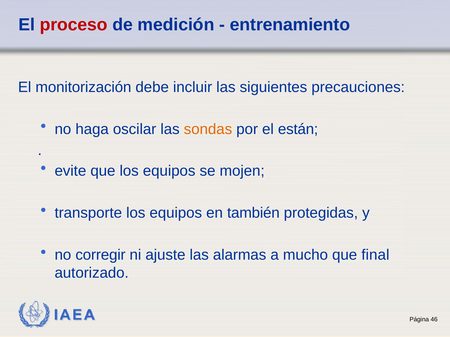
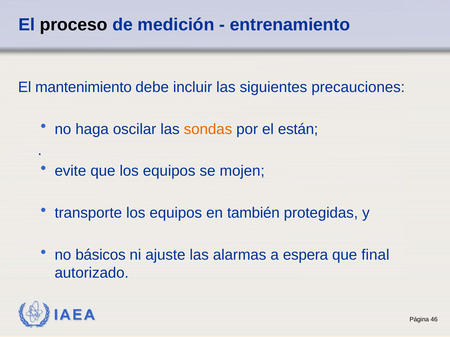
proceso colour: red -> black
monitorización: monitorización -> mantenimiento
corregir: corregir -> básicos
mucho: mucho -> espera
